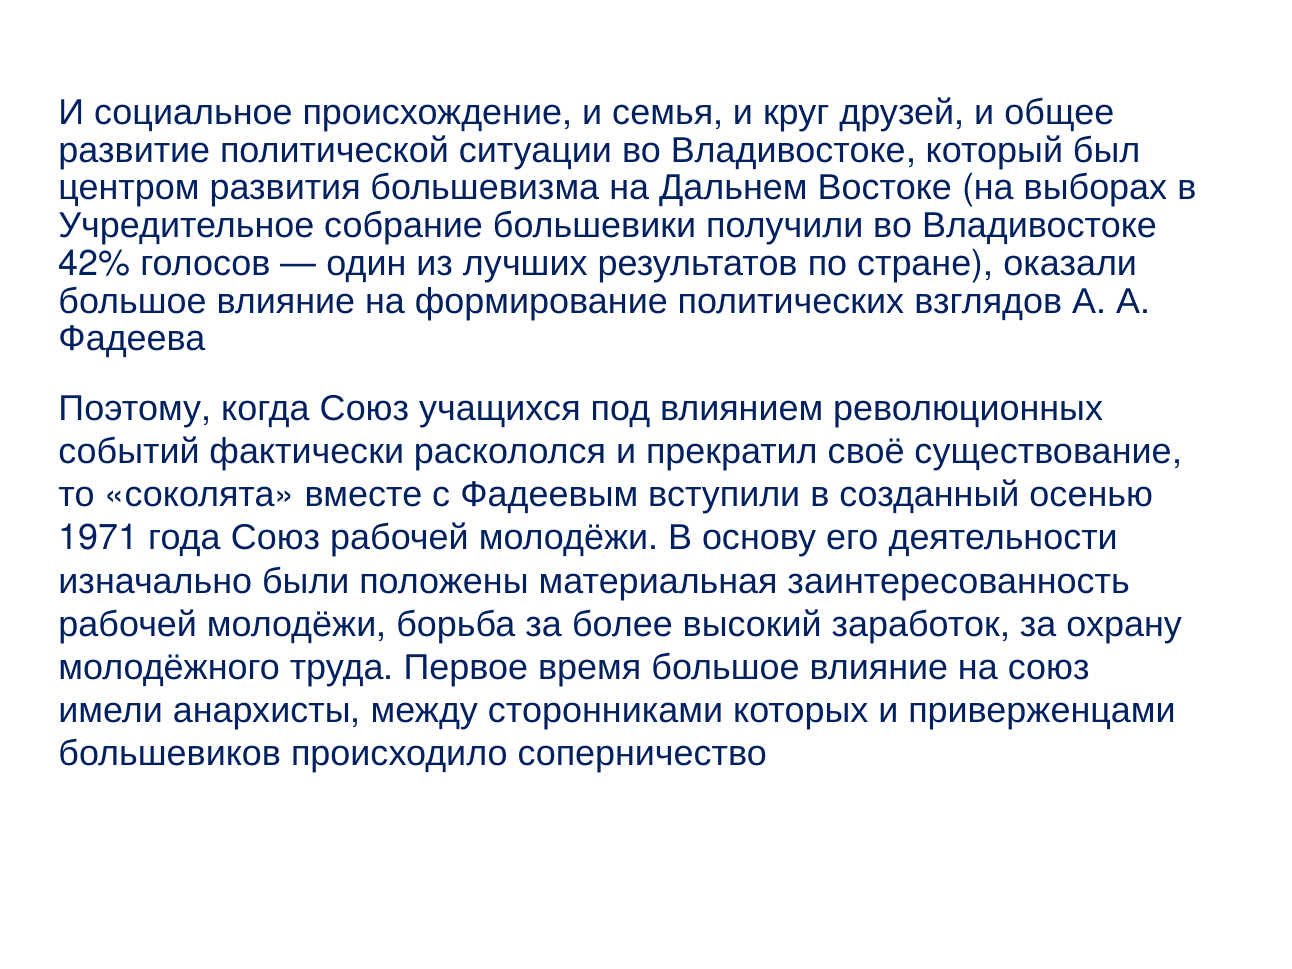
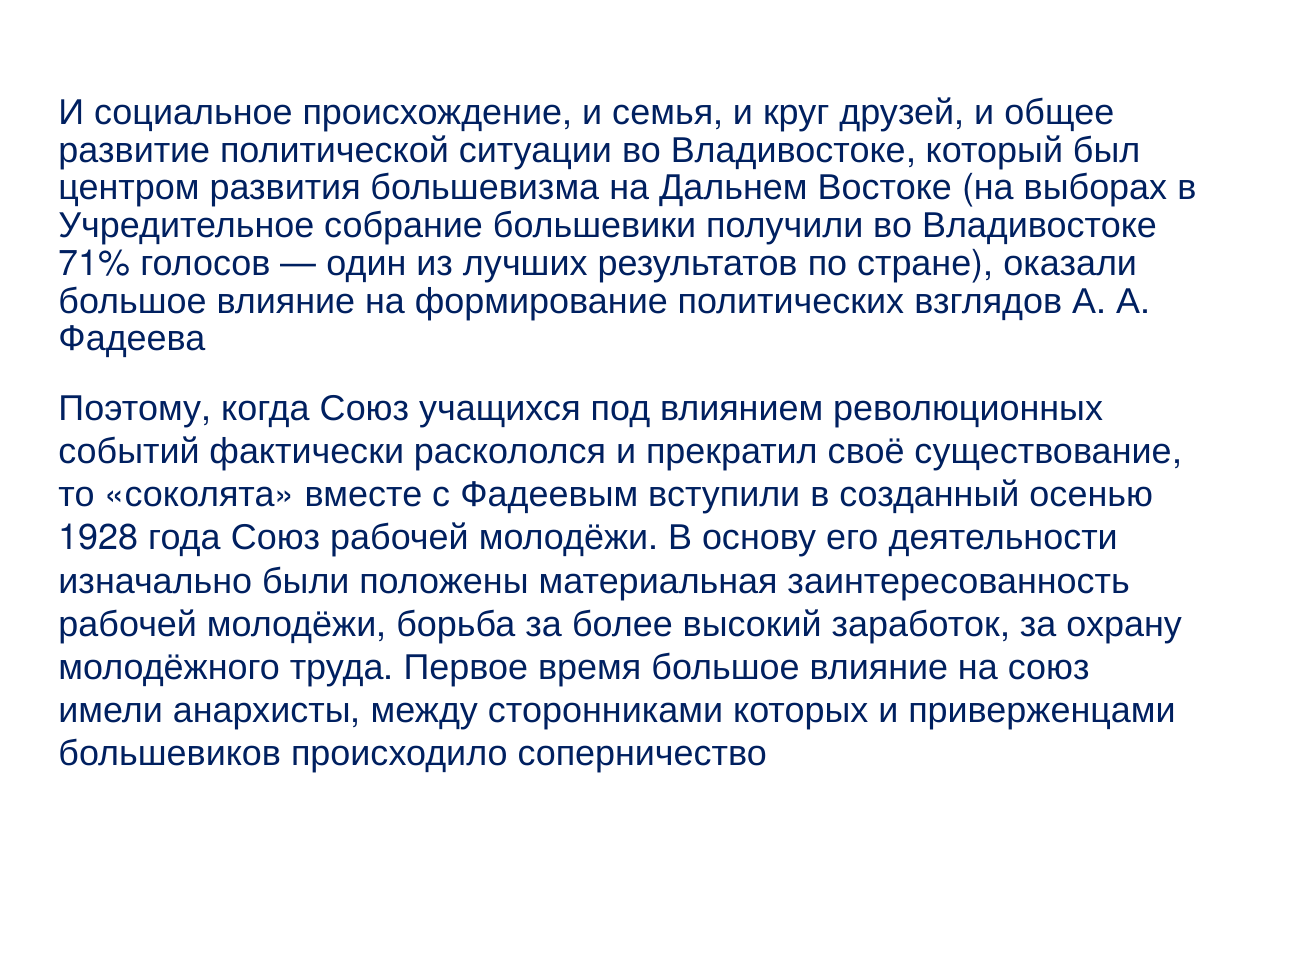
42%: 42% -> 71%
1971: 1971 -> 1928
